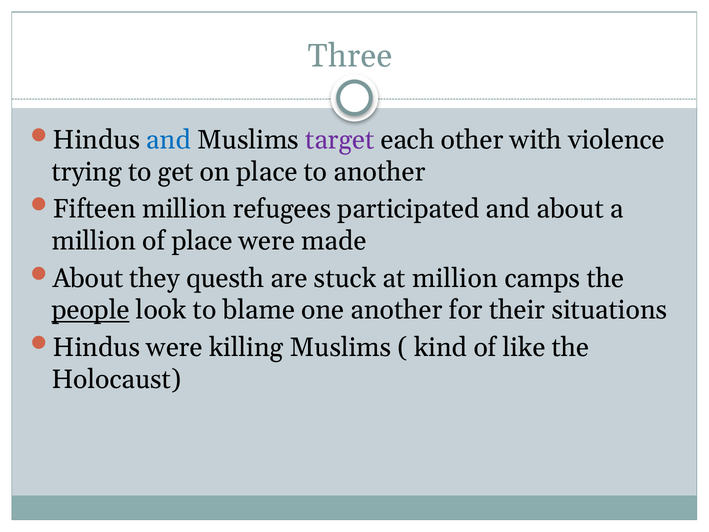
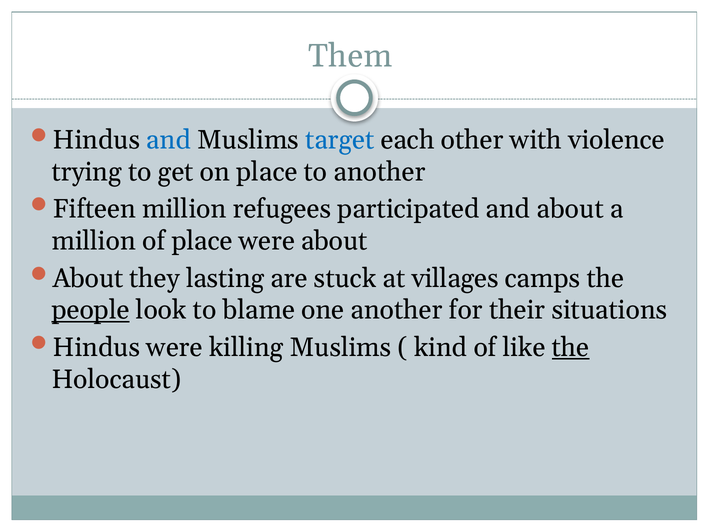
Three: Three -> Them
target colour: purple -> blue
were made: made -> about
questh: questh -> lasting
at million: million -> villages
the at (571, 347) underline: none -> present
